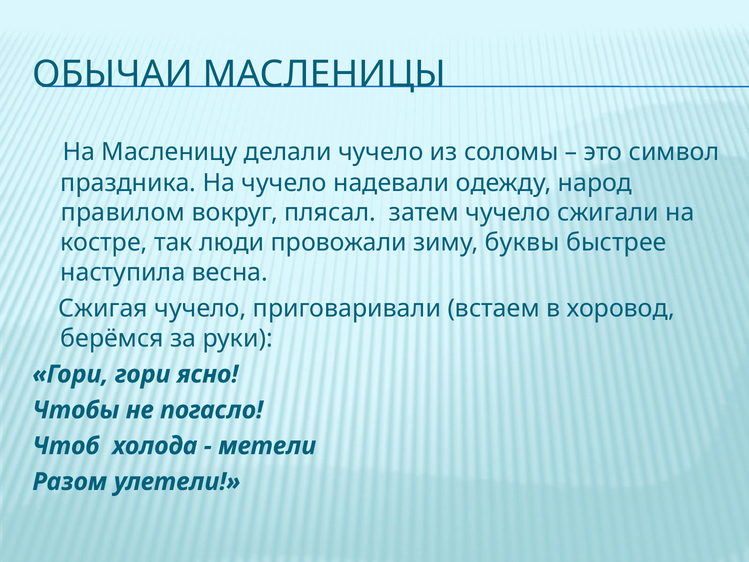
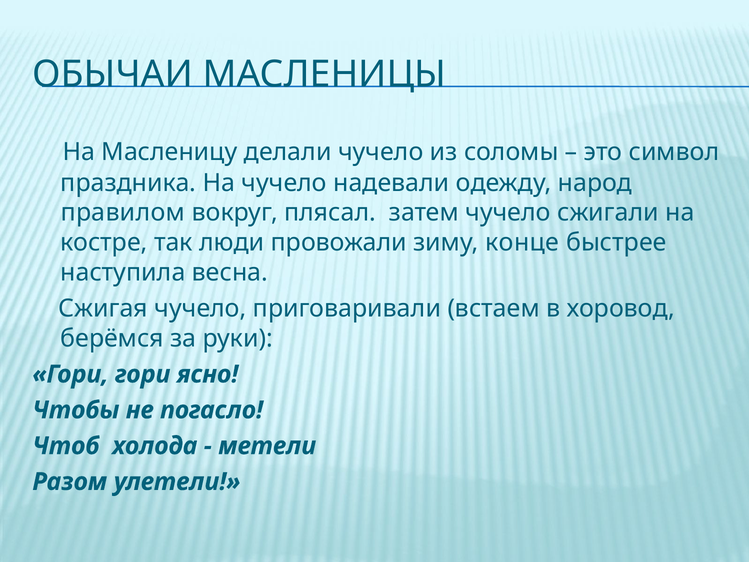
буквы: буквы -> конце
